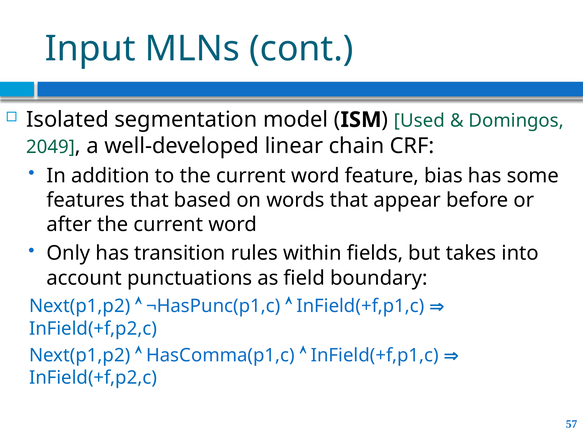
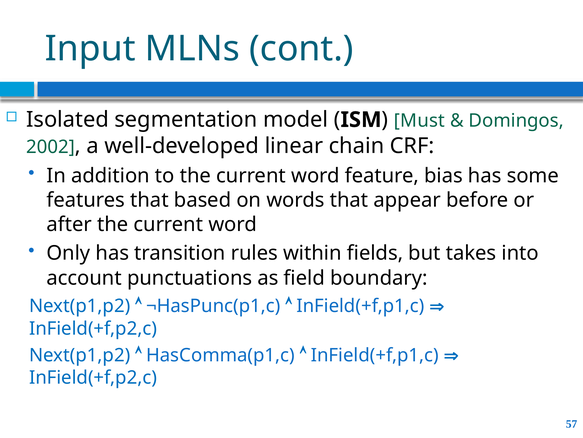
Used: Used -> Must
2049: 2049 -> 2002
